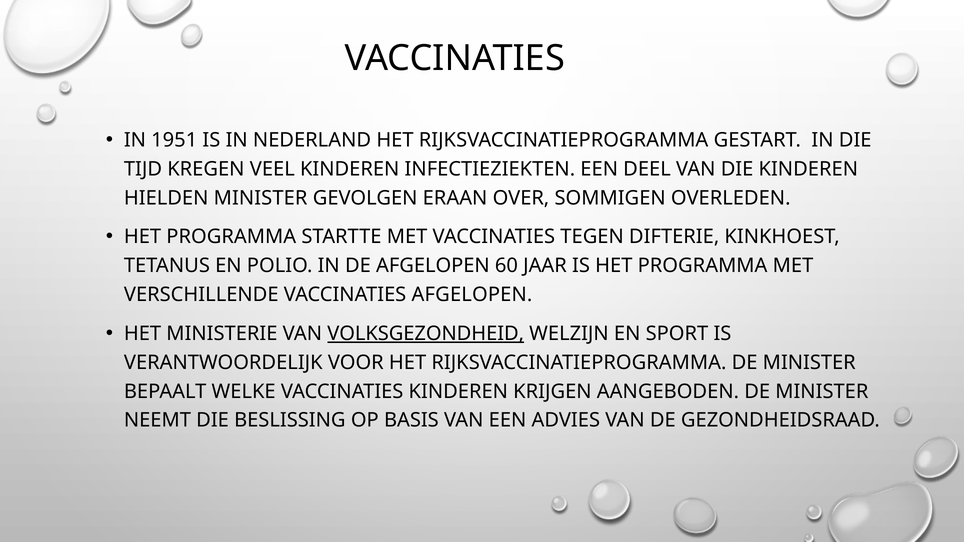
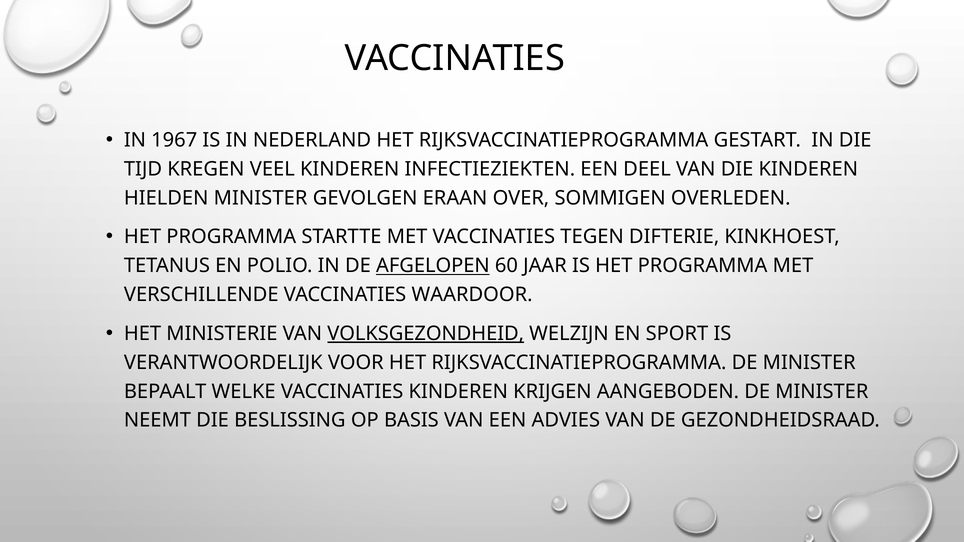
1951: 1951 -> 1967
AFGELOPEN at (433, 266) underline: none -> present
VACCINATIES AFGELOPEN: AFGELOPEN -> WAARDOOR
